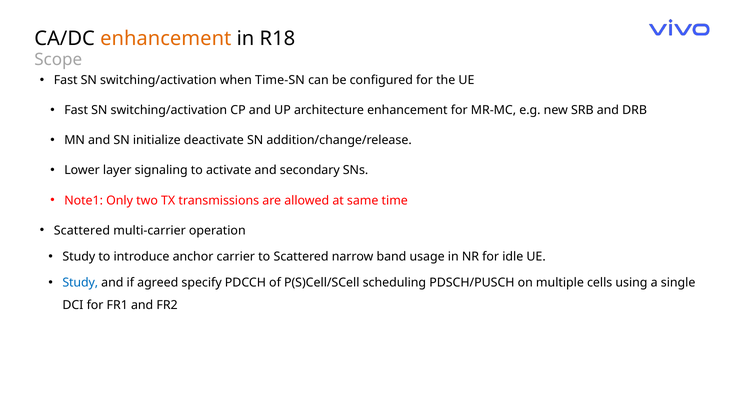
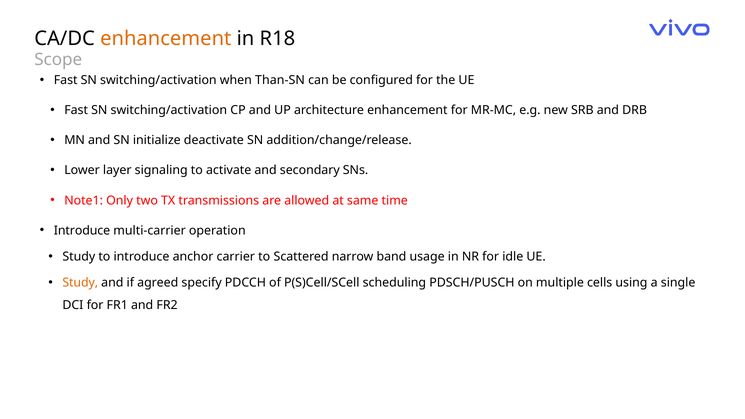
Time-SN: Time-SN -> Than-SN
Scattered at (82, 231): Scattered -> Introduce
Study at (80, 283) colour: blue -> orange
